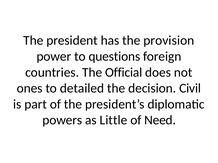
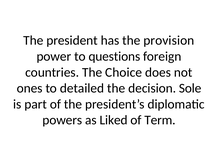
Official: Official -> Choice
Civil: Civil -> Sole
Little: Little -> Liked
Need: Need -> Term
